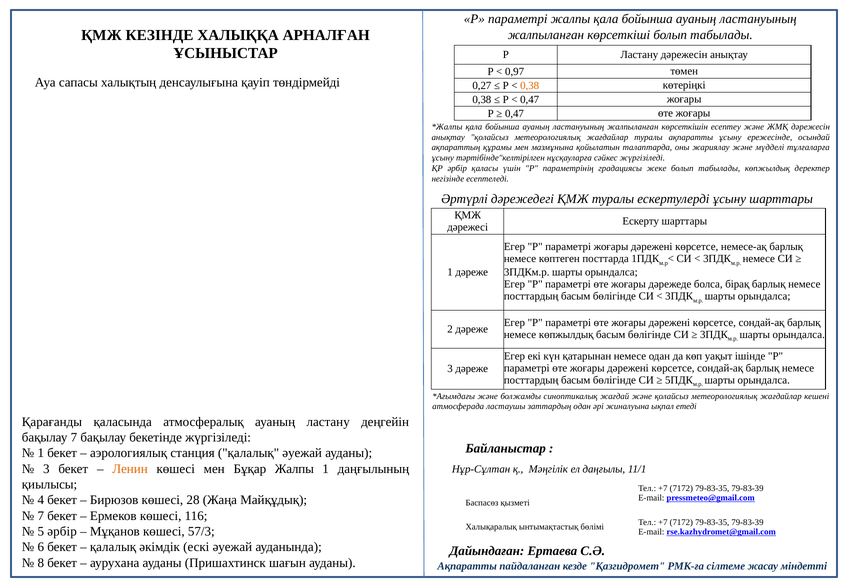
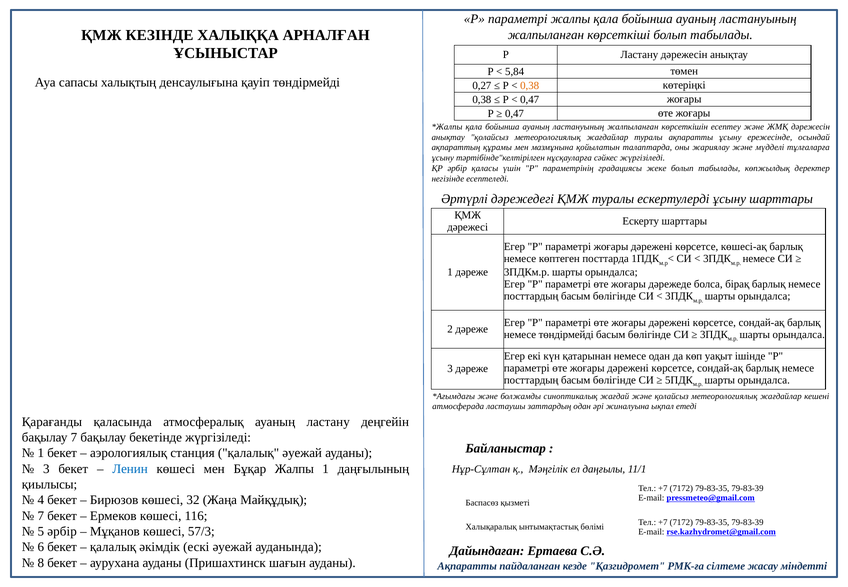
0,97: 0,97 -> 5,84
немесе-ақ: немесе-ақ -> көшесі-ақ
немесе көпжылдық: көпжылдық -> төндірмейді
Ленин colour: orange -> blue
28: 28 -> 32
